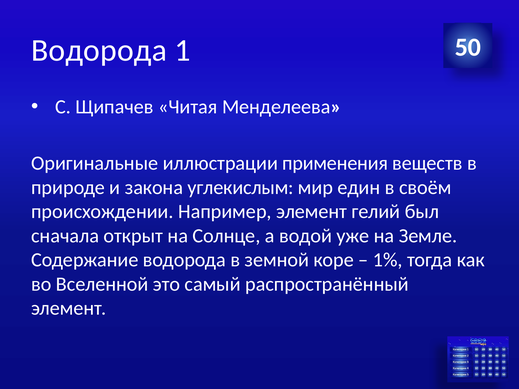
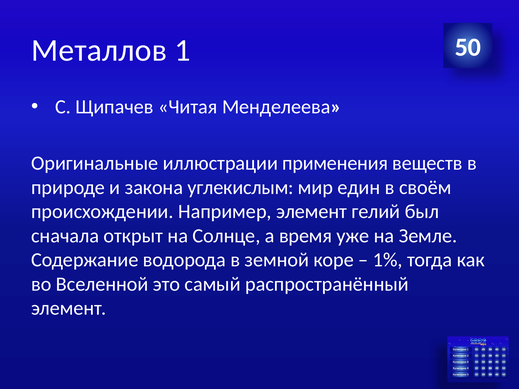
Водорода at (99, 50): Водорода -> Металлов
водой: водой -> время
